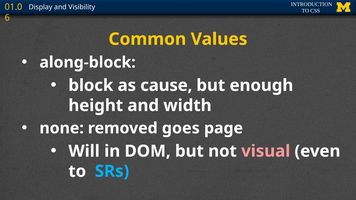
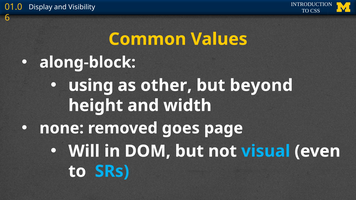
block: block -> using
cause: cause -> other
enough: enough -> beyond
visual colour: pink -> light blue
